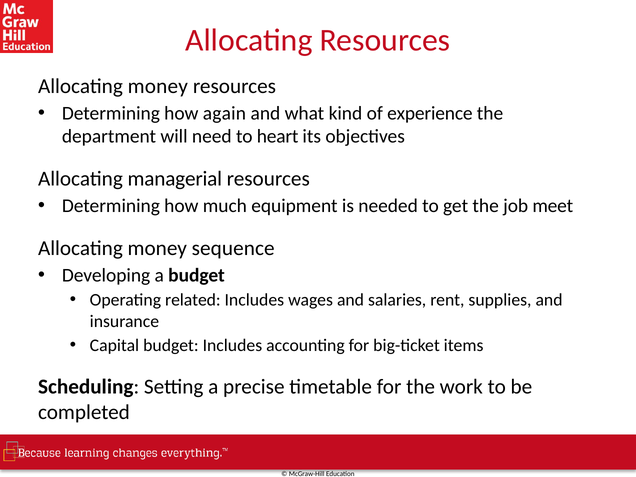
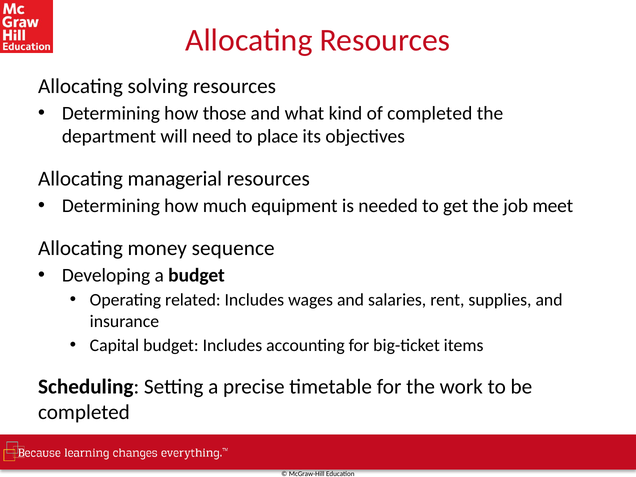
money at (158, 86): money -> solving
again: again -> those
of experience: experience -> completed
heart: heart -> place
